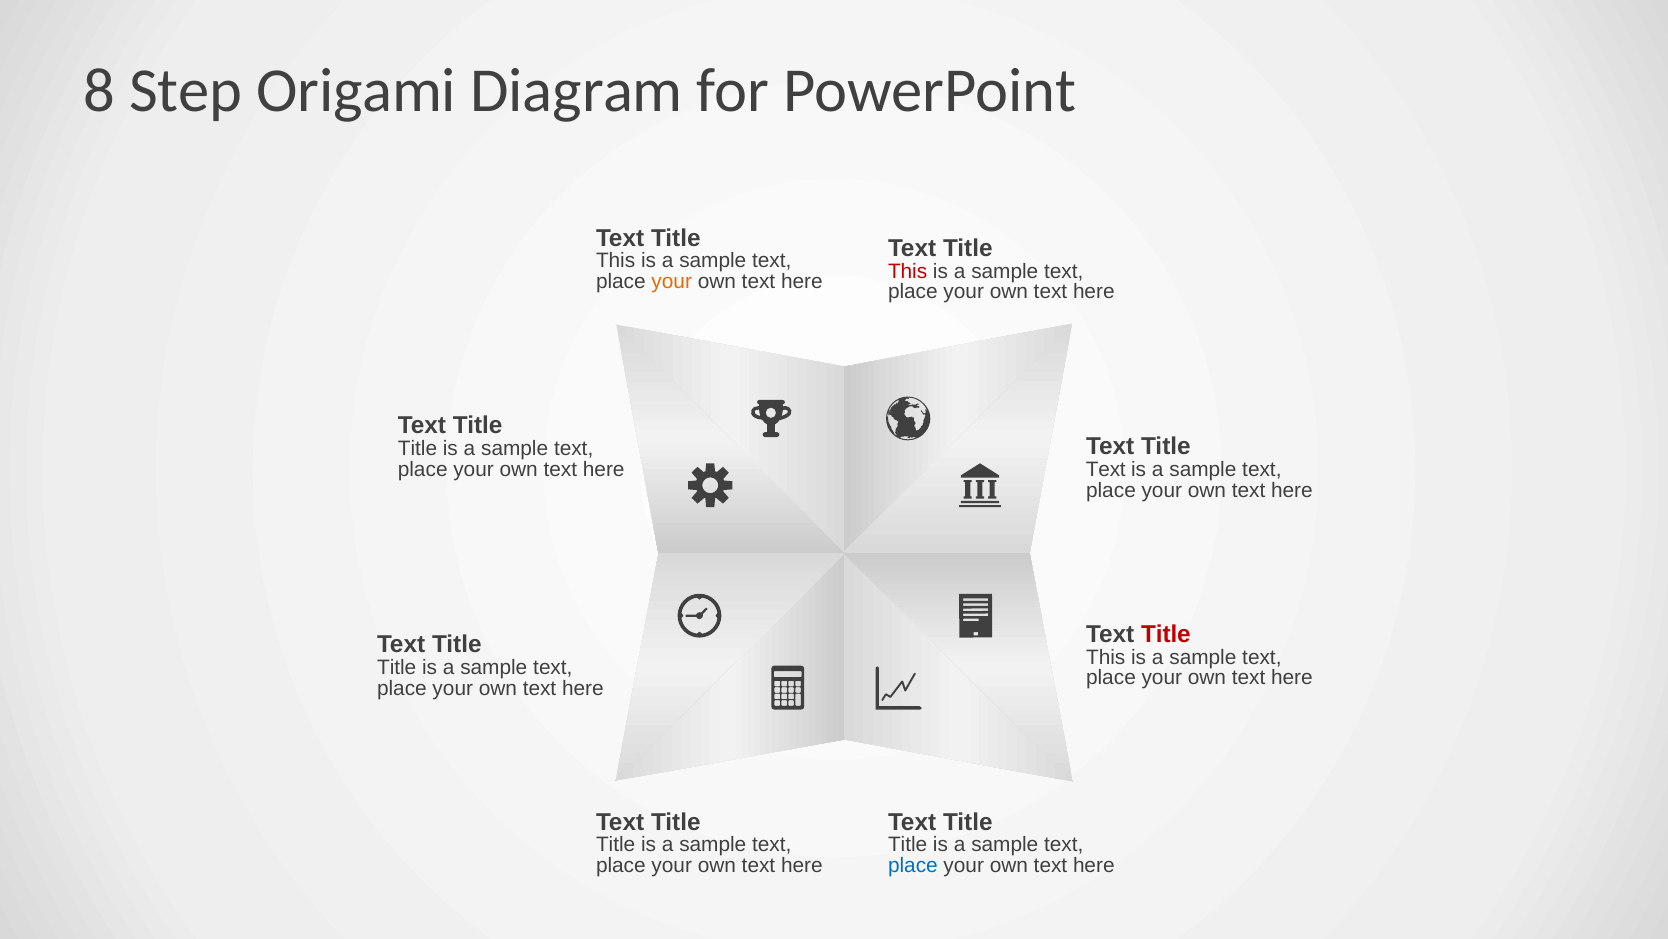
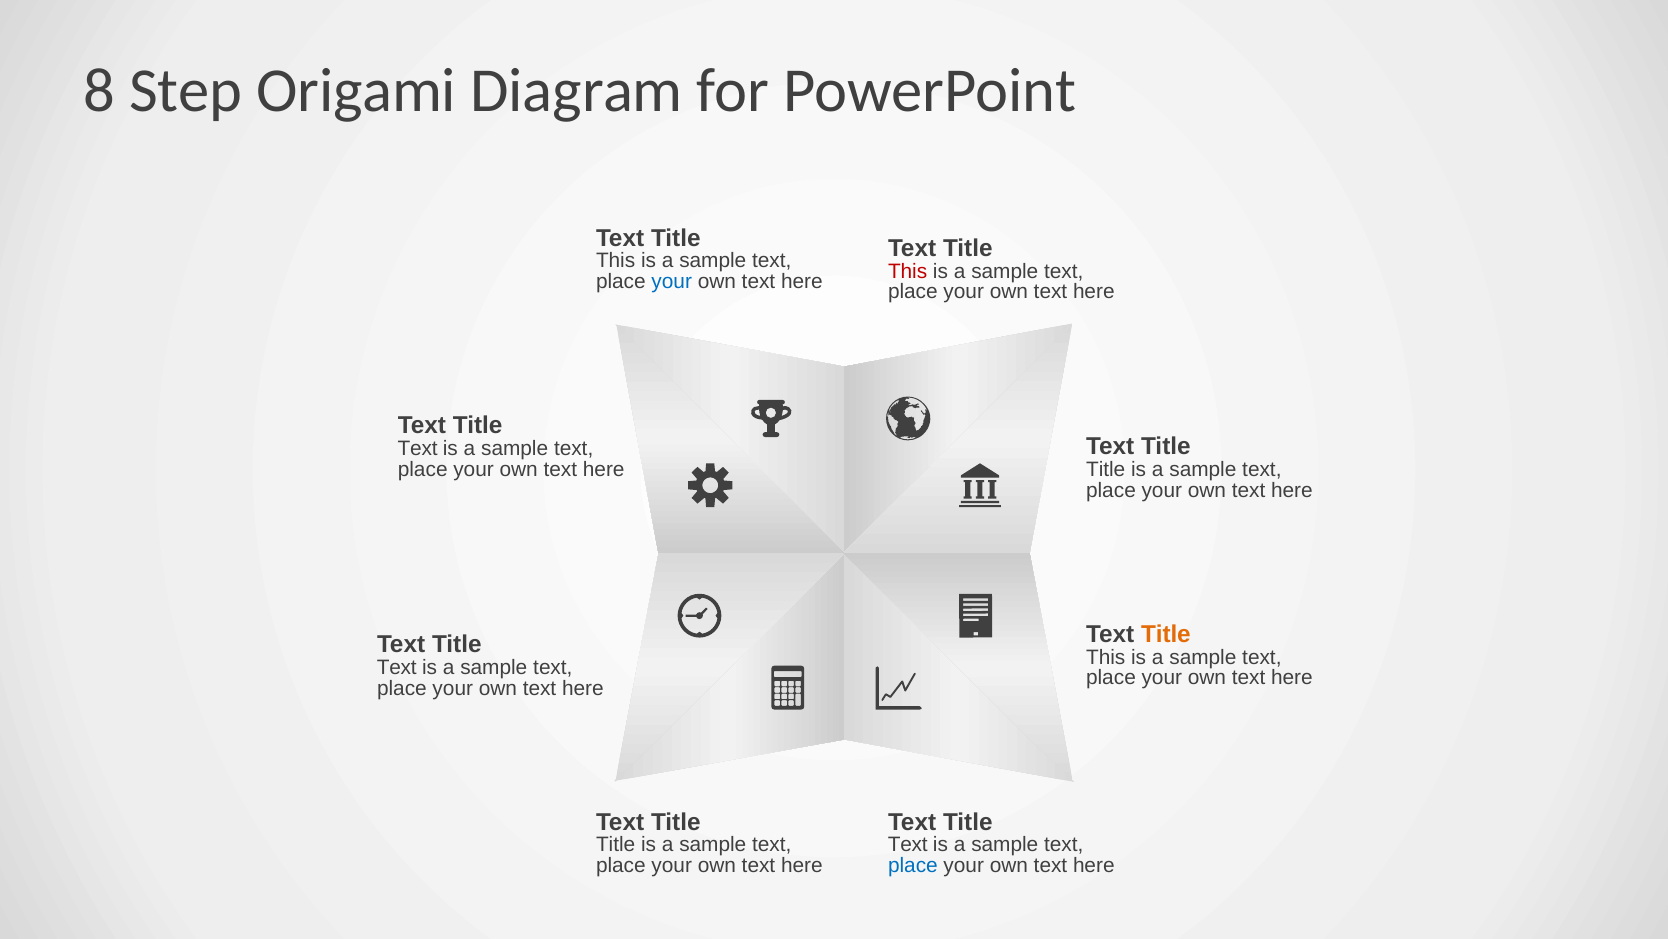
your at (672, 281) colour: orange -> blue
Title at (418, 448): Title -> Text
Text at (1106, 469): Text -> Title
Title at (1166, 634) colour: red -> orange
Title at (397, 667): Title -> Text
Title at (908, 845): Title -> Text
